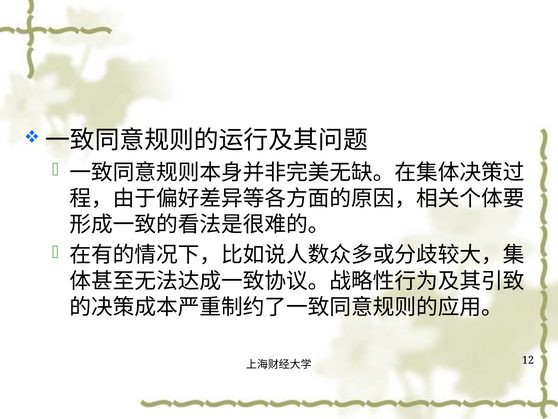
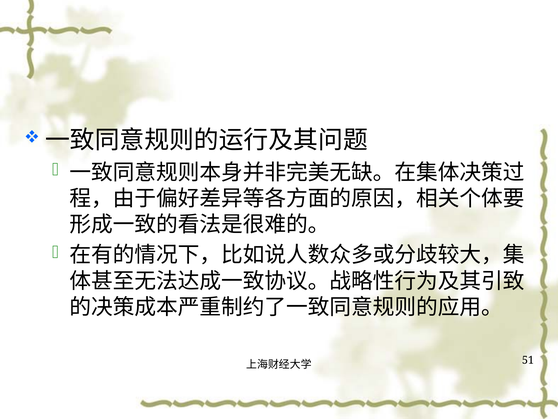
12: 12 -> 51
